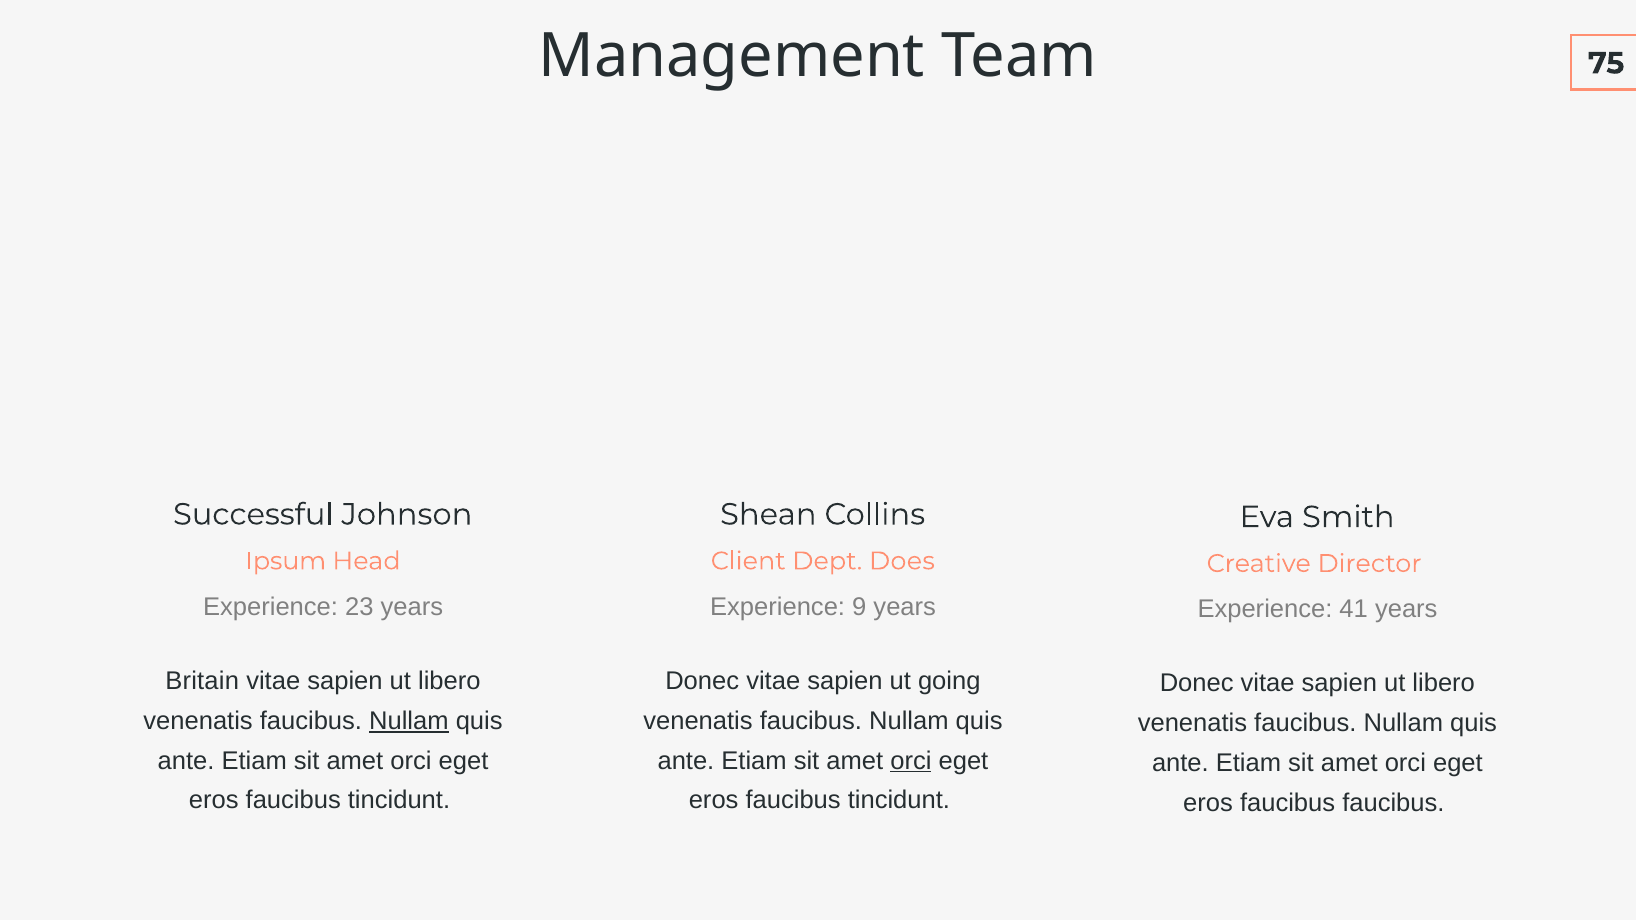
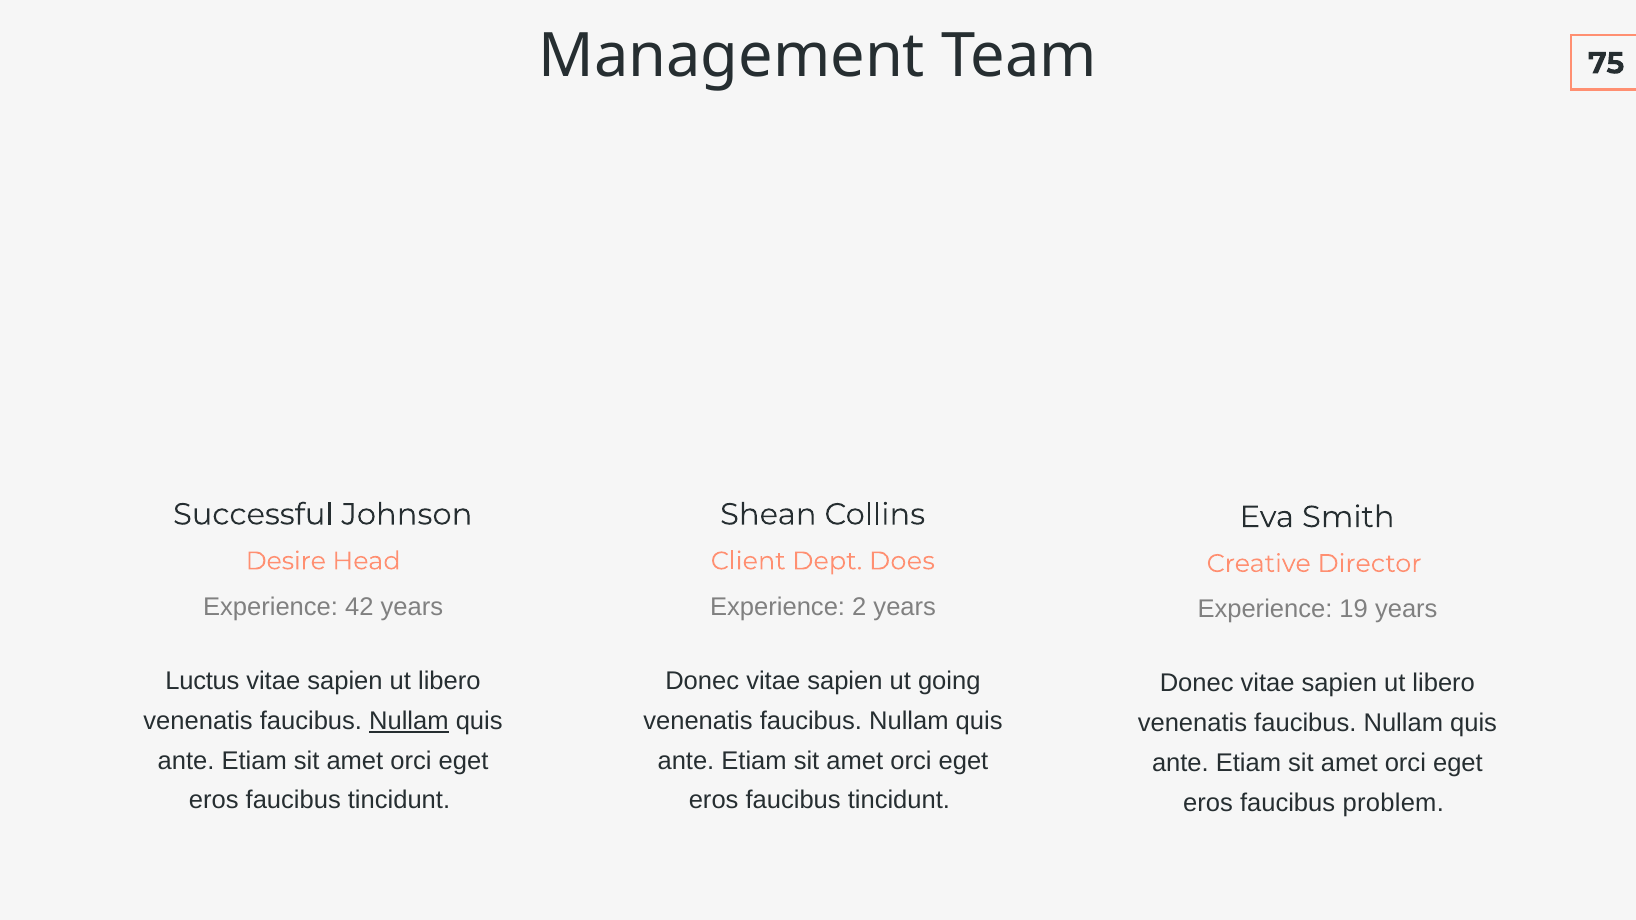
Ipsum: Ipsum -> Desire
23: 23 -> 42
9: 9 -> 2
41: 41 -> 19
Britain: Britain -> Luctus
orci at (911, 761) underline: present -> none
faucibus faucibus: faucibus -> problem
